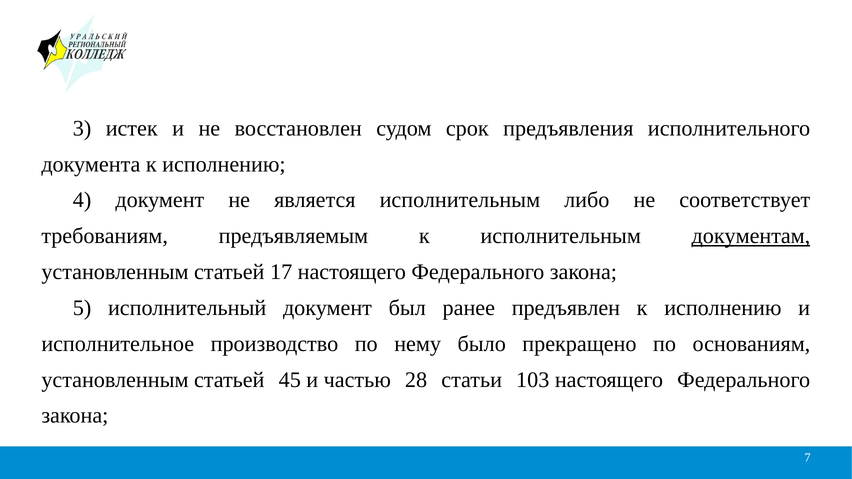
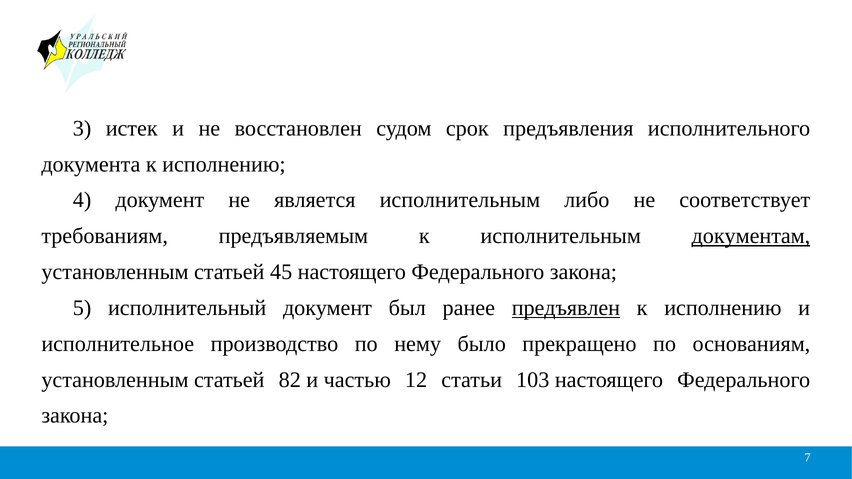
17: 17 -> 45
предъявлен underline: none -> present
45: 45 -> 82
28: 28 -> 12
